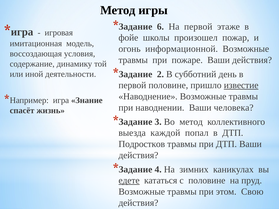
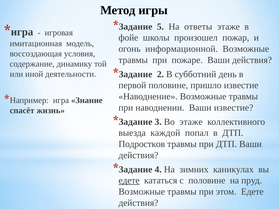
6: 6 -> 5
На первой: первой -> ответы
известие at (241, 85) underline: present -> none
Ваши человека: человека -> известие
Во метод: метод -> этаже
этом Свою: Свою -> Едете
